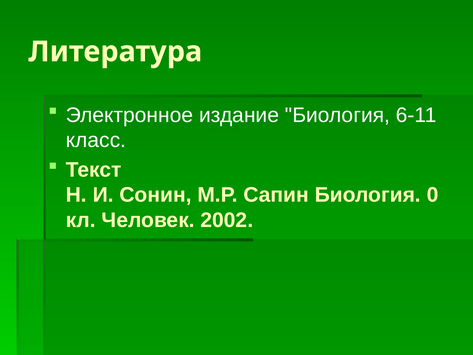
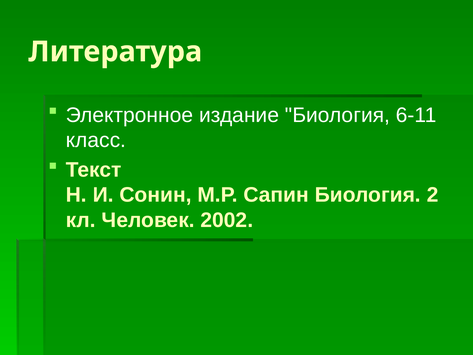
0: 0 -> 2
